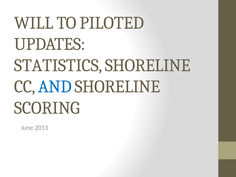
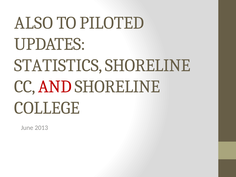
WILL: WILL -> ALSO
AND colour: blue -> red
SCORING: SCORING -> COLLEGE
